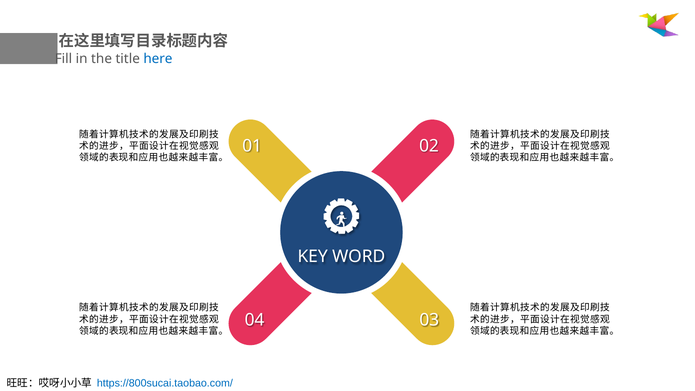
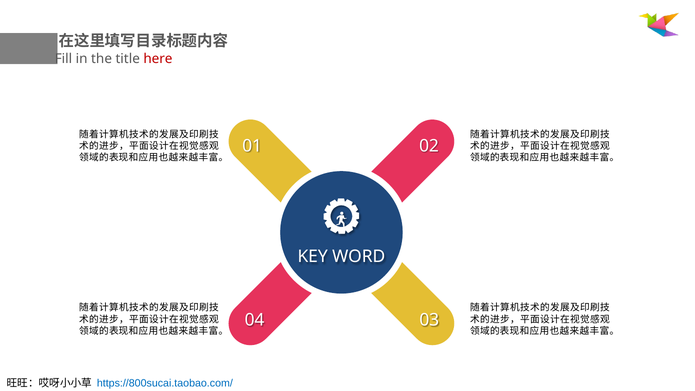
here colour: blue -> red
